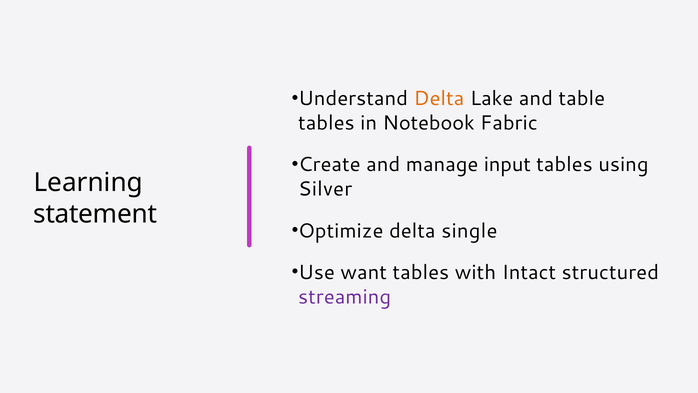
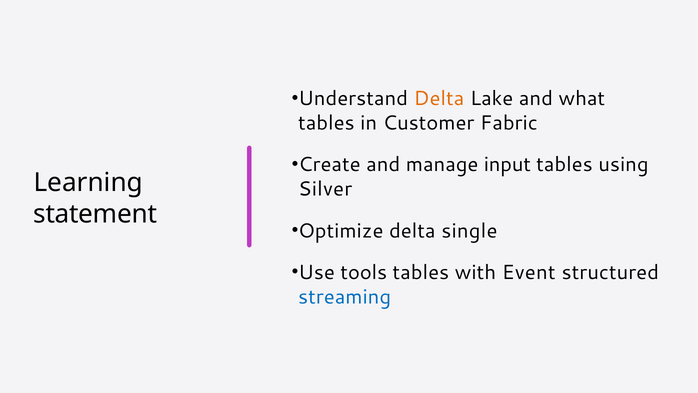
table: table -> what
Notebook: Notebook -> Customer
want: want -> tools
Intact: Intact -> Event
streaming colour: purple -> blue
